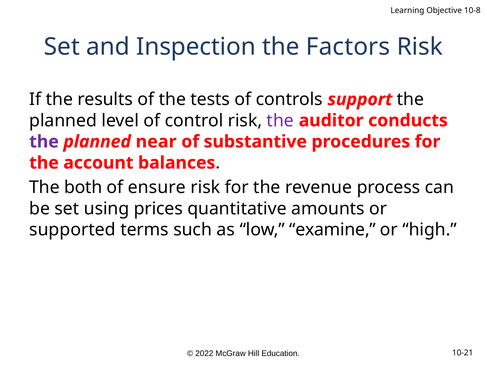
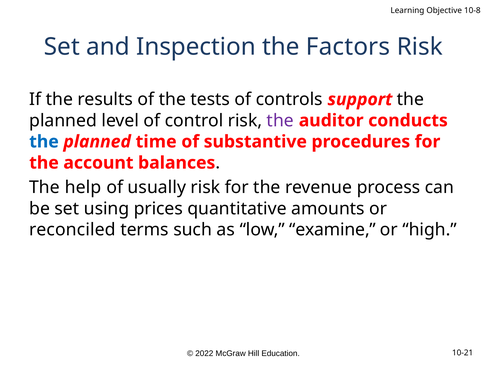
the at (44, 142) colour: purple -> blue
near: near -> time
both: both -> help
ensure: ensure -> usually
supported: supported -> reconciled
